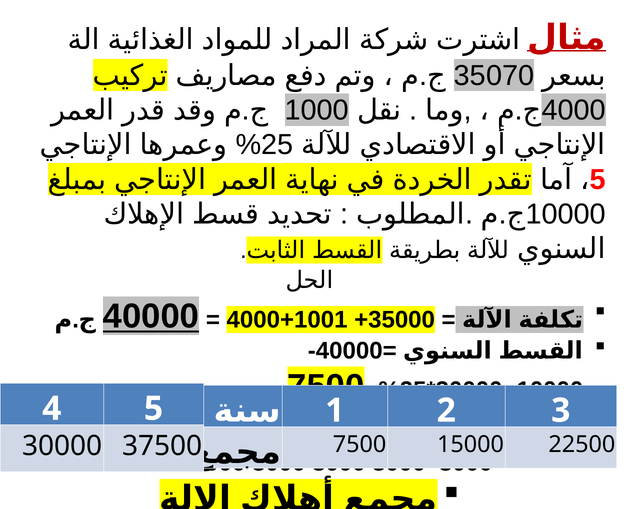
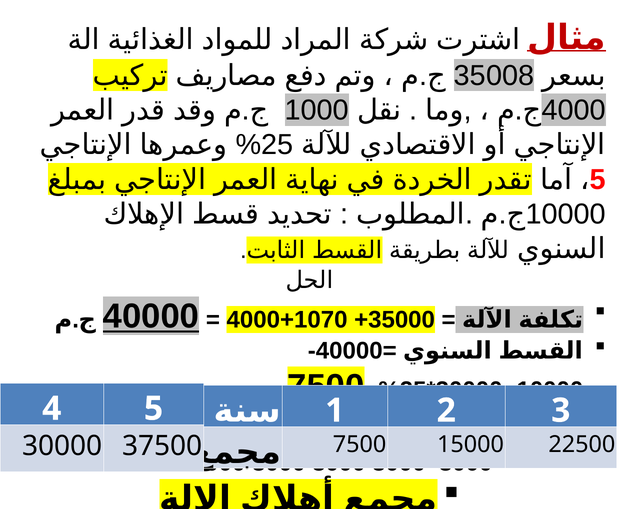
35070: 35070 -> 35008
1001: 1001 -> 1070
